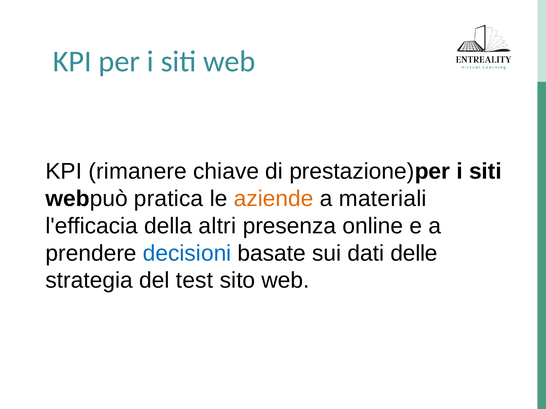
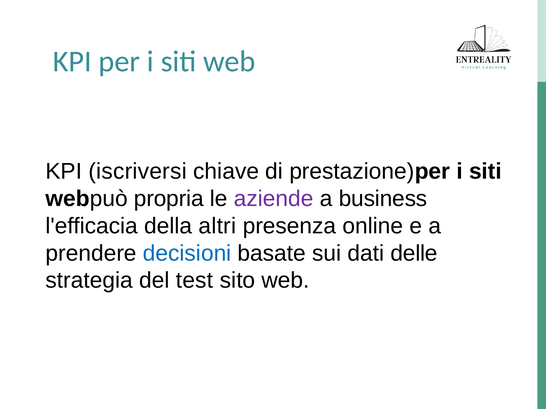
rimanere: rimanere -> iscriversi
pratica: pratica -> propria
aziende colour: orange -> purple
materiali: materiali -> business
